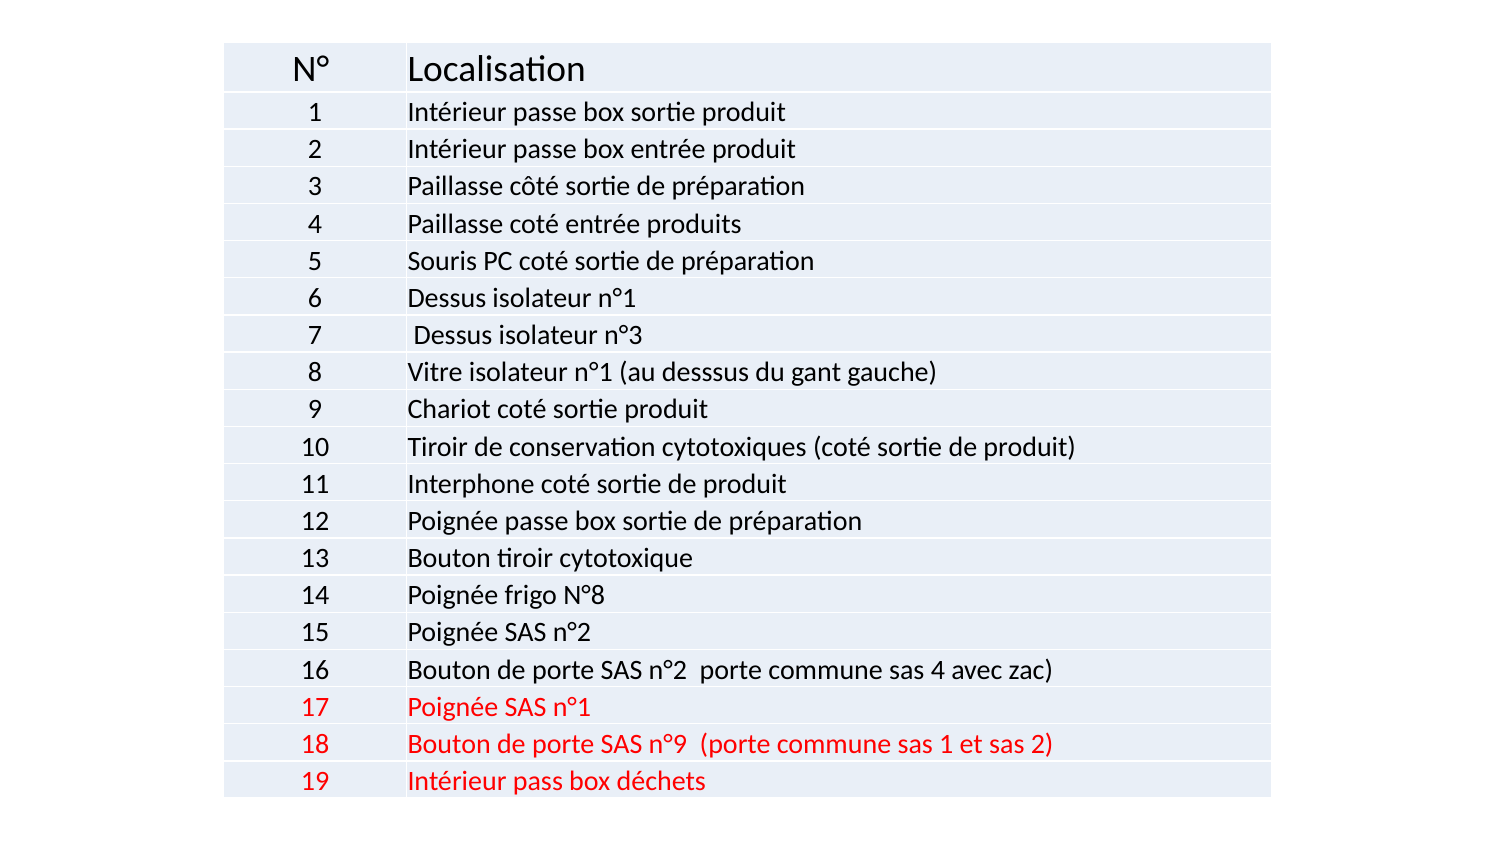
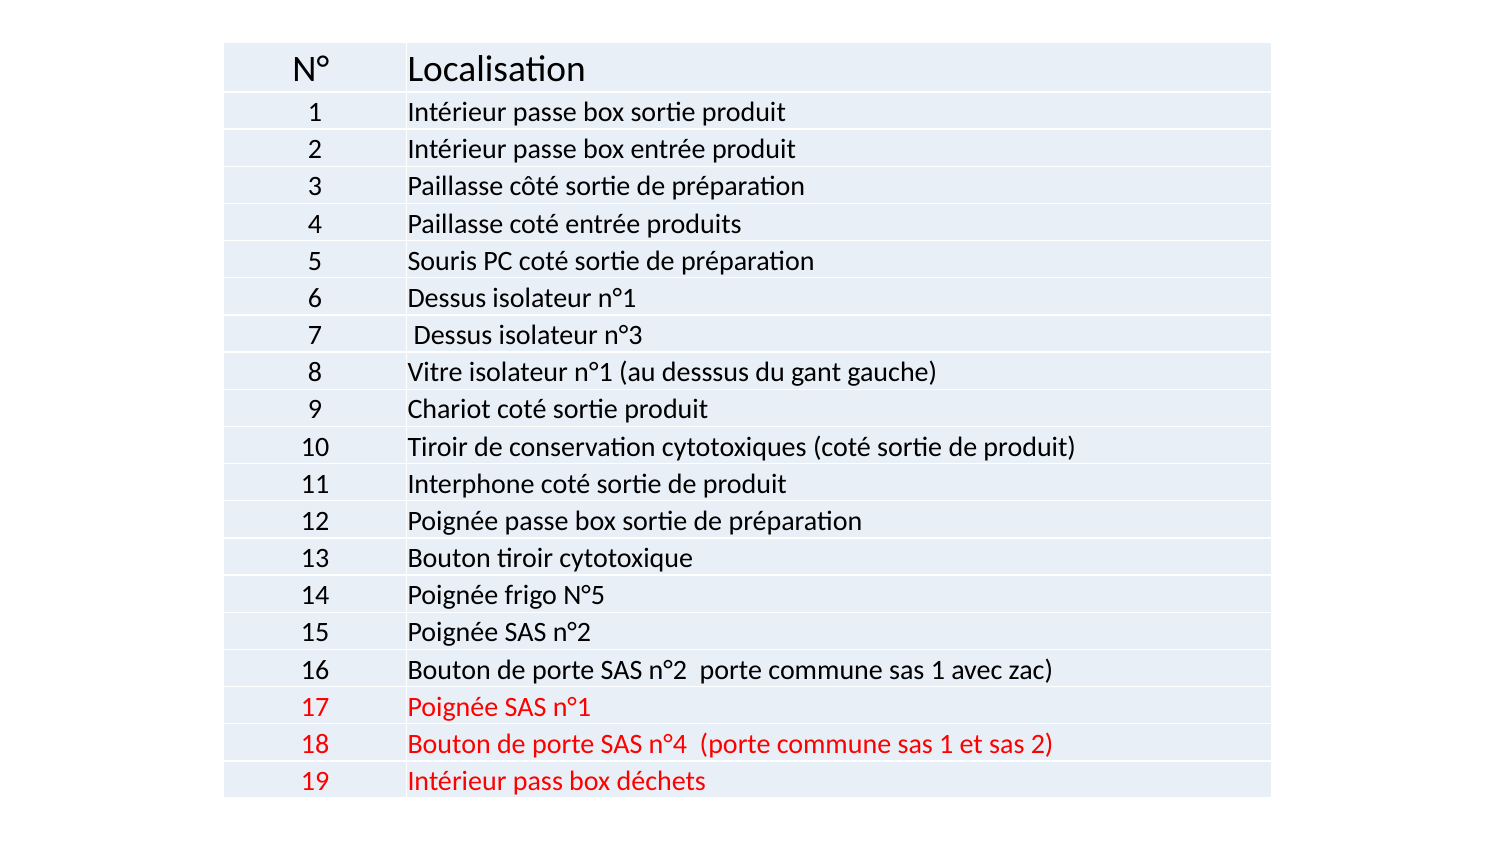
N°8: N°8 -> N°5
4 at (938, 670): 4 -> 1
n°9: n°9 -> n°4
